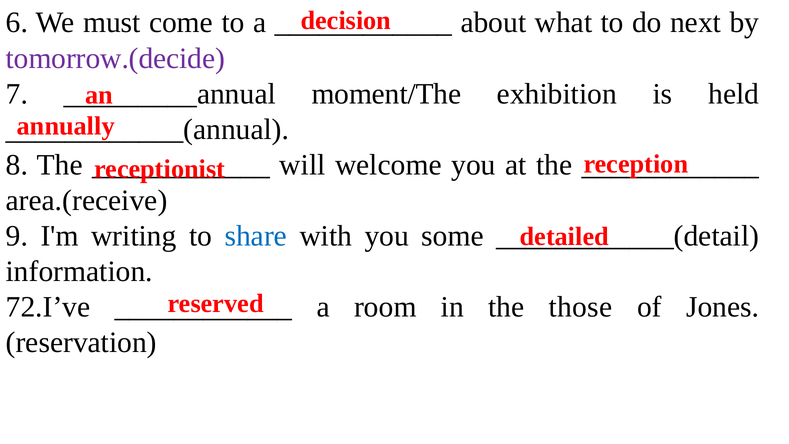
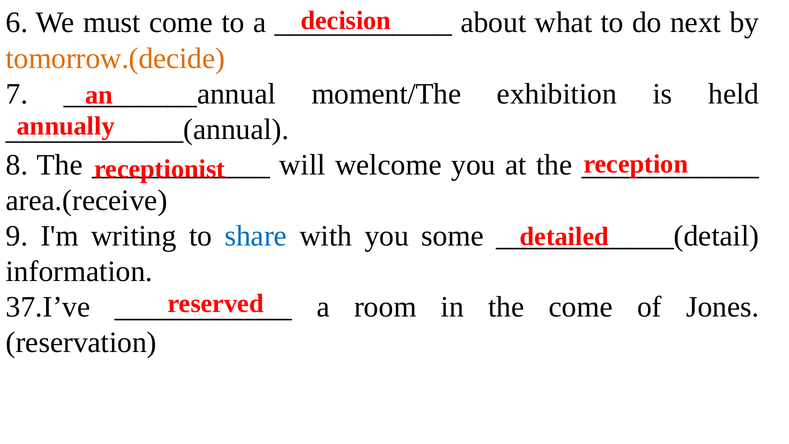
tomorrow.(decide colour: purple -> orange
72.I’ve: 72.I’ve -> 37.I’ve
the those: those -> come
